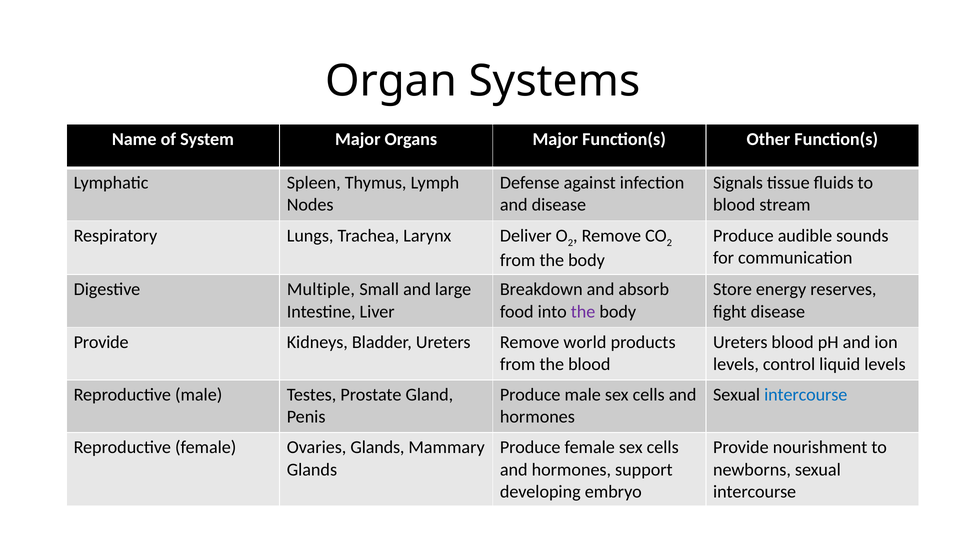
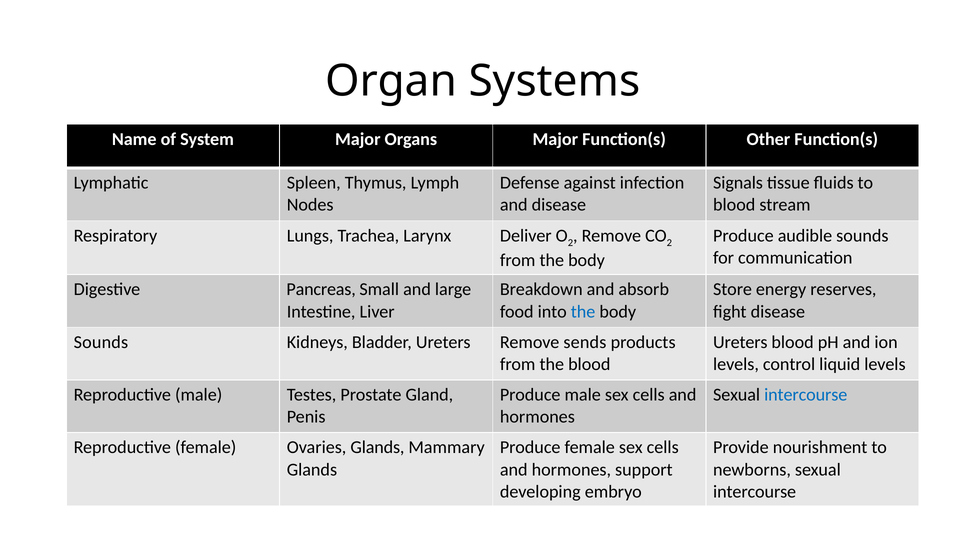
Multiple: Multiple -> Pancreas
the at (583, 312) colour: purple -> blue
Provide at (101, 342): Provide -> Sounds
world: world -> sends
